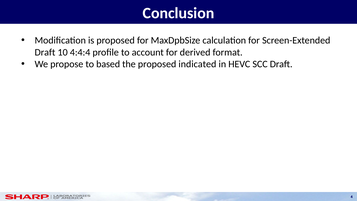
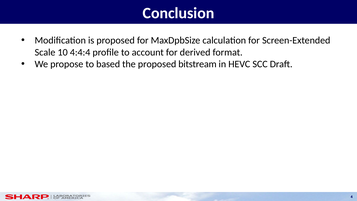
Draft at (45, 52): Draft -> Scale
indicated: indicated -> bitstream
